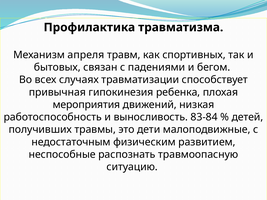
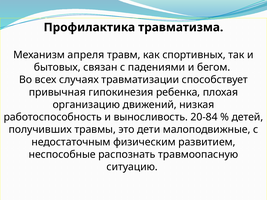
мероприятия: мероприятия -> организацию
83-84: 83-84 -> 20-84
